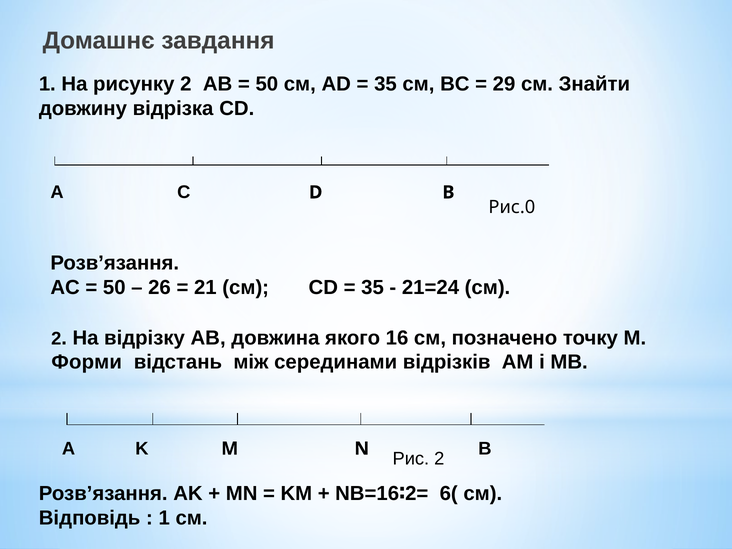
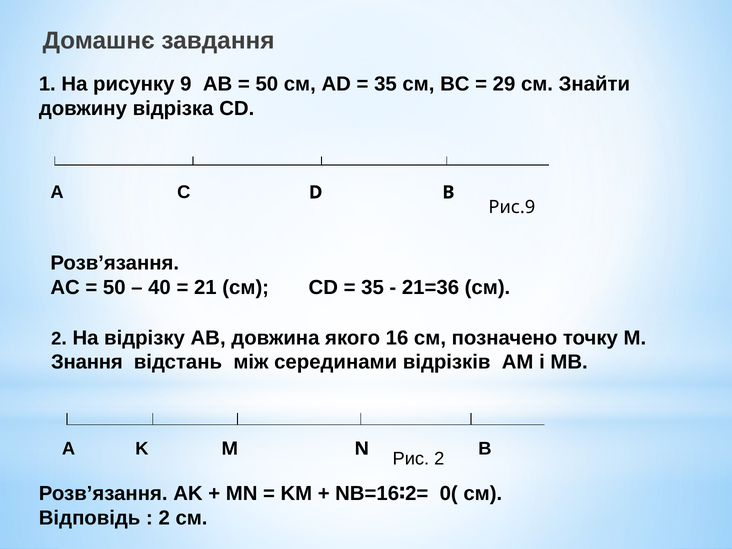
рисунку 2: 2 -> 9
Рис.0: Рис.0 -> Рис.9
26: 26 -> 40
21=24: 21=24 -> 21=36
Форми: Форми -> Знання
6(: 6( -> 0(
1 at (164, 518): 1 -> 2
